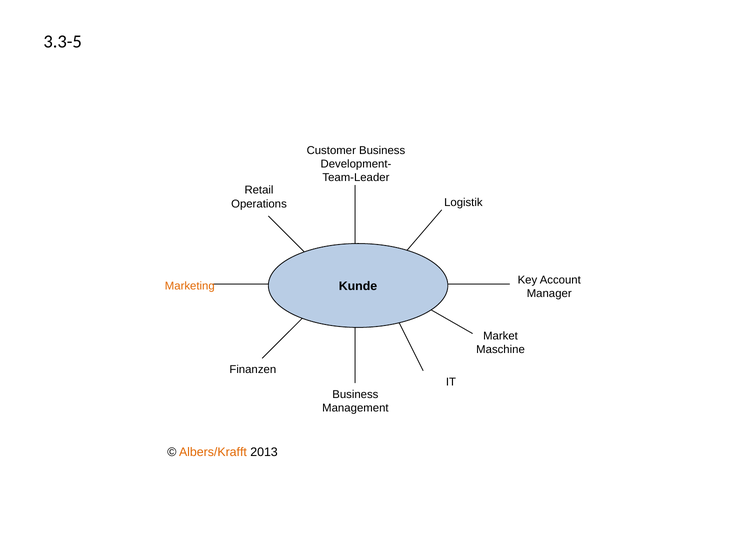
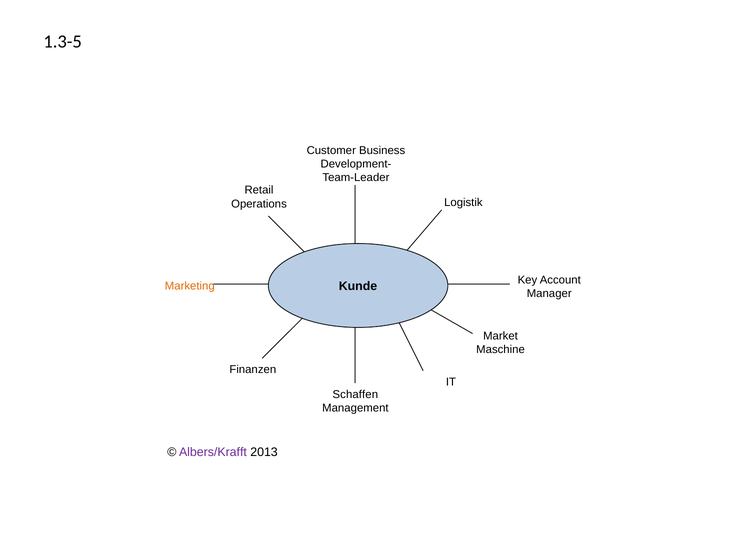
3.3-5: 3.3-5 -> 1.3-5
Business at (355, 395): Business -> Schaffen
Albers/Krafft colour: orange -> purple
